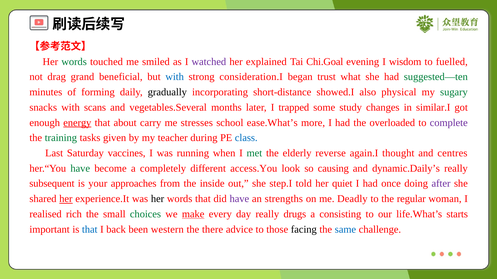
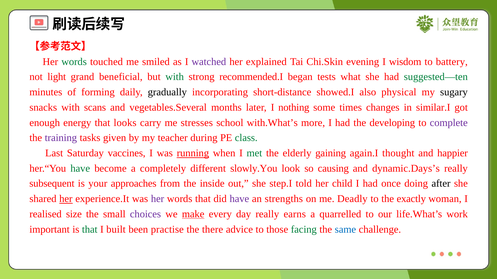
Chi.Goal: Chi.Goal -> Chi.Skin
fuelled: fuelled -> battery
drag: drag -> light
with at (175, 77) colour: blue -> green
consideration.I: consideration.I -> recommended.I
trust: trust -> tests
sugary colour: green -> black
trapped: trapped -> nothing
study: study -> times
energy underline: present -> none
about: about -> looks
ease.What’s: ease.What’s -> with.What’s
overloaded: overloaded -> developing
training colour: green -> purple
class colour: blue -> green
running underline: none -> present
reverse: reverse -> gaining
centres: centres -> happier
access.You: access.You -> slowly.You
dynamic.Daily’s: dynamic.Daily’s -> dynamic.Days’s
quiet: quiet -> child
after colour: purple -> black
her at (158, 199) colour: black -> purple
regular: regular -> exactly
rich: rich -> size
choices colour: green -> purple
drugs: drugs -> earns
consisting: consisting -> quarrelled
starts: starts -> work
that at (90, 230) colour: blue -> green
back: back -> built
western: western -> practise
facing colour: black -> green
